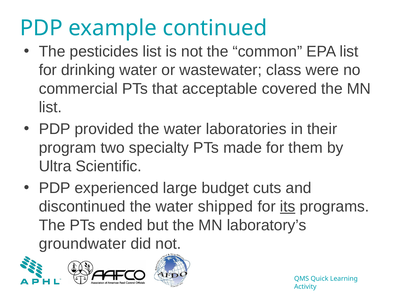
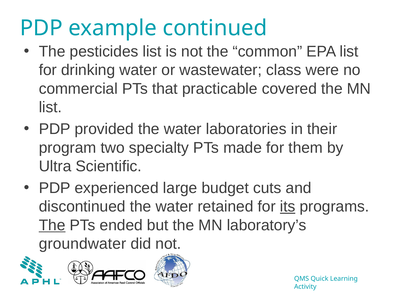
acceptable: acceptable -> practicable
shipped: shipped -> retained
The at (52, 225) underline: none -> present
